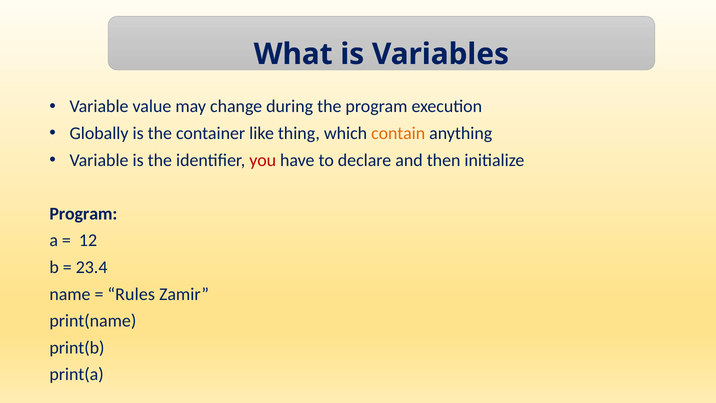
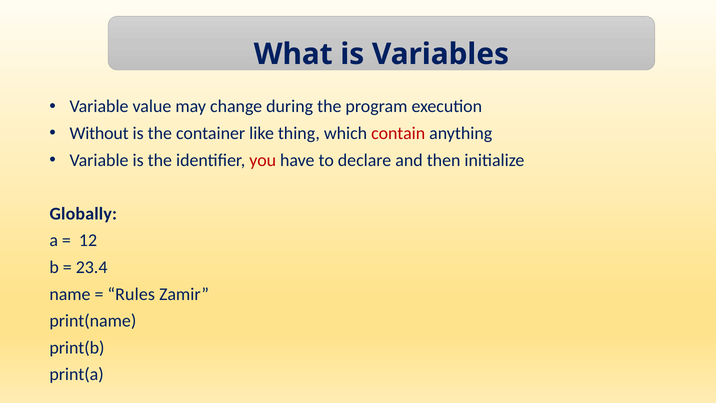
Globally: Globally -> Without
contain colour: orange -> red
Program at (83, 214): Program -> Globally
